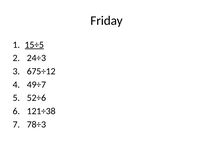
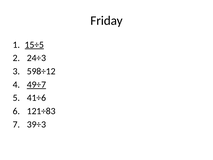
675÷12: 675÷12 -> 598÷12
49÷7 underline: none -> present
52÷6: 52÷6 -> 41÷6
121÷38: 121÷38 -> 121÷83
78÷3: 78÷3 -> 39÷3
